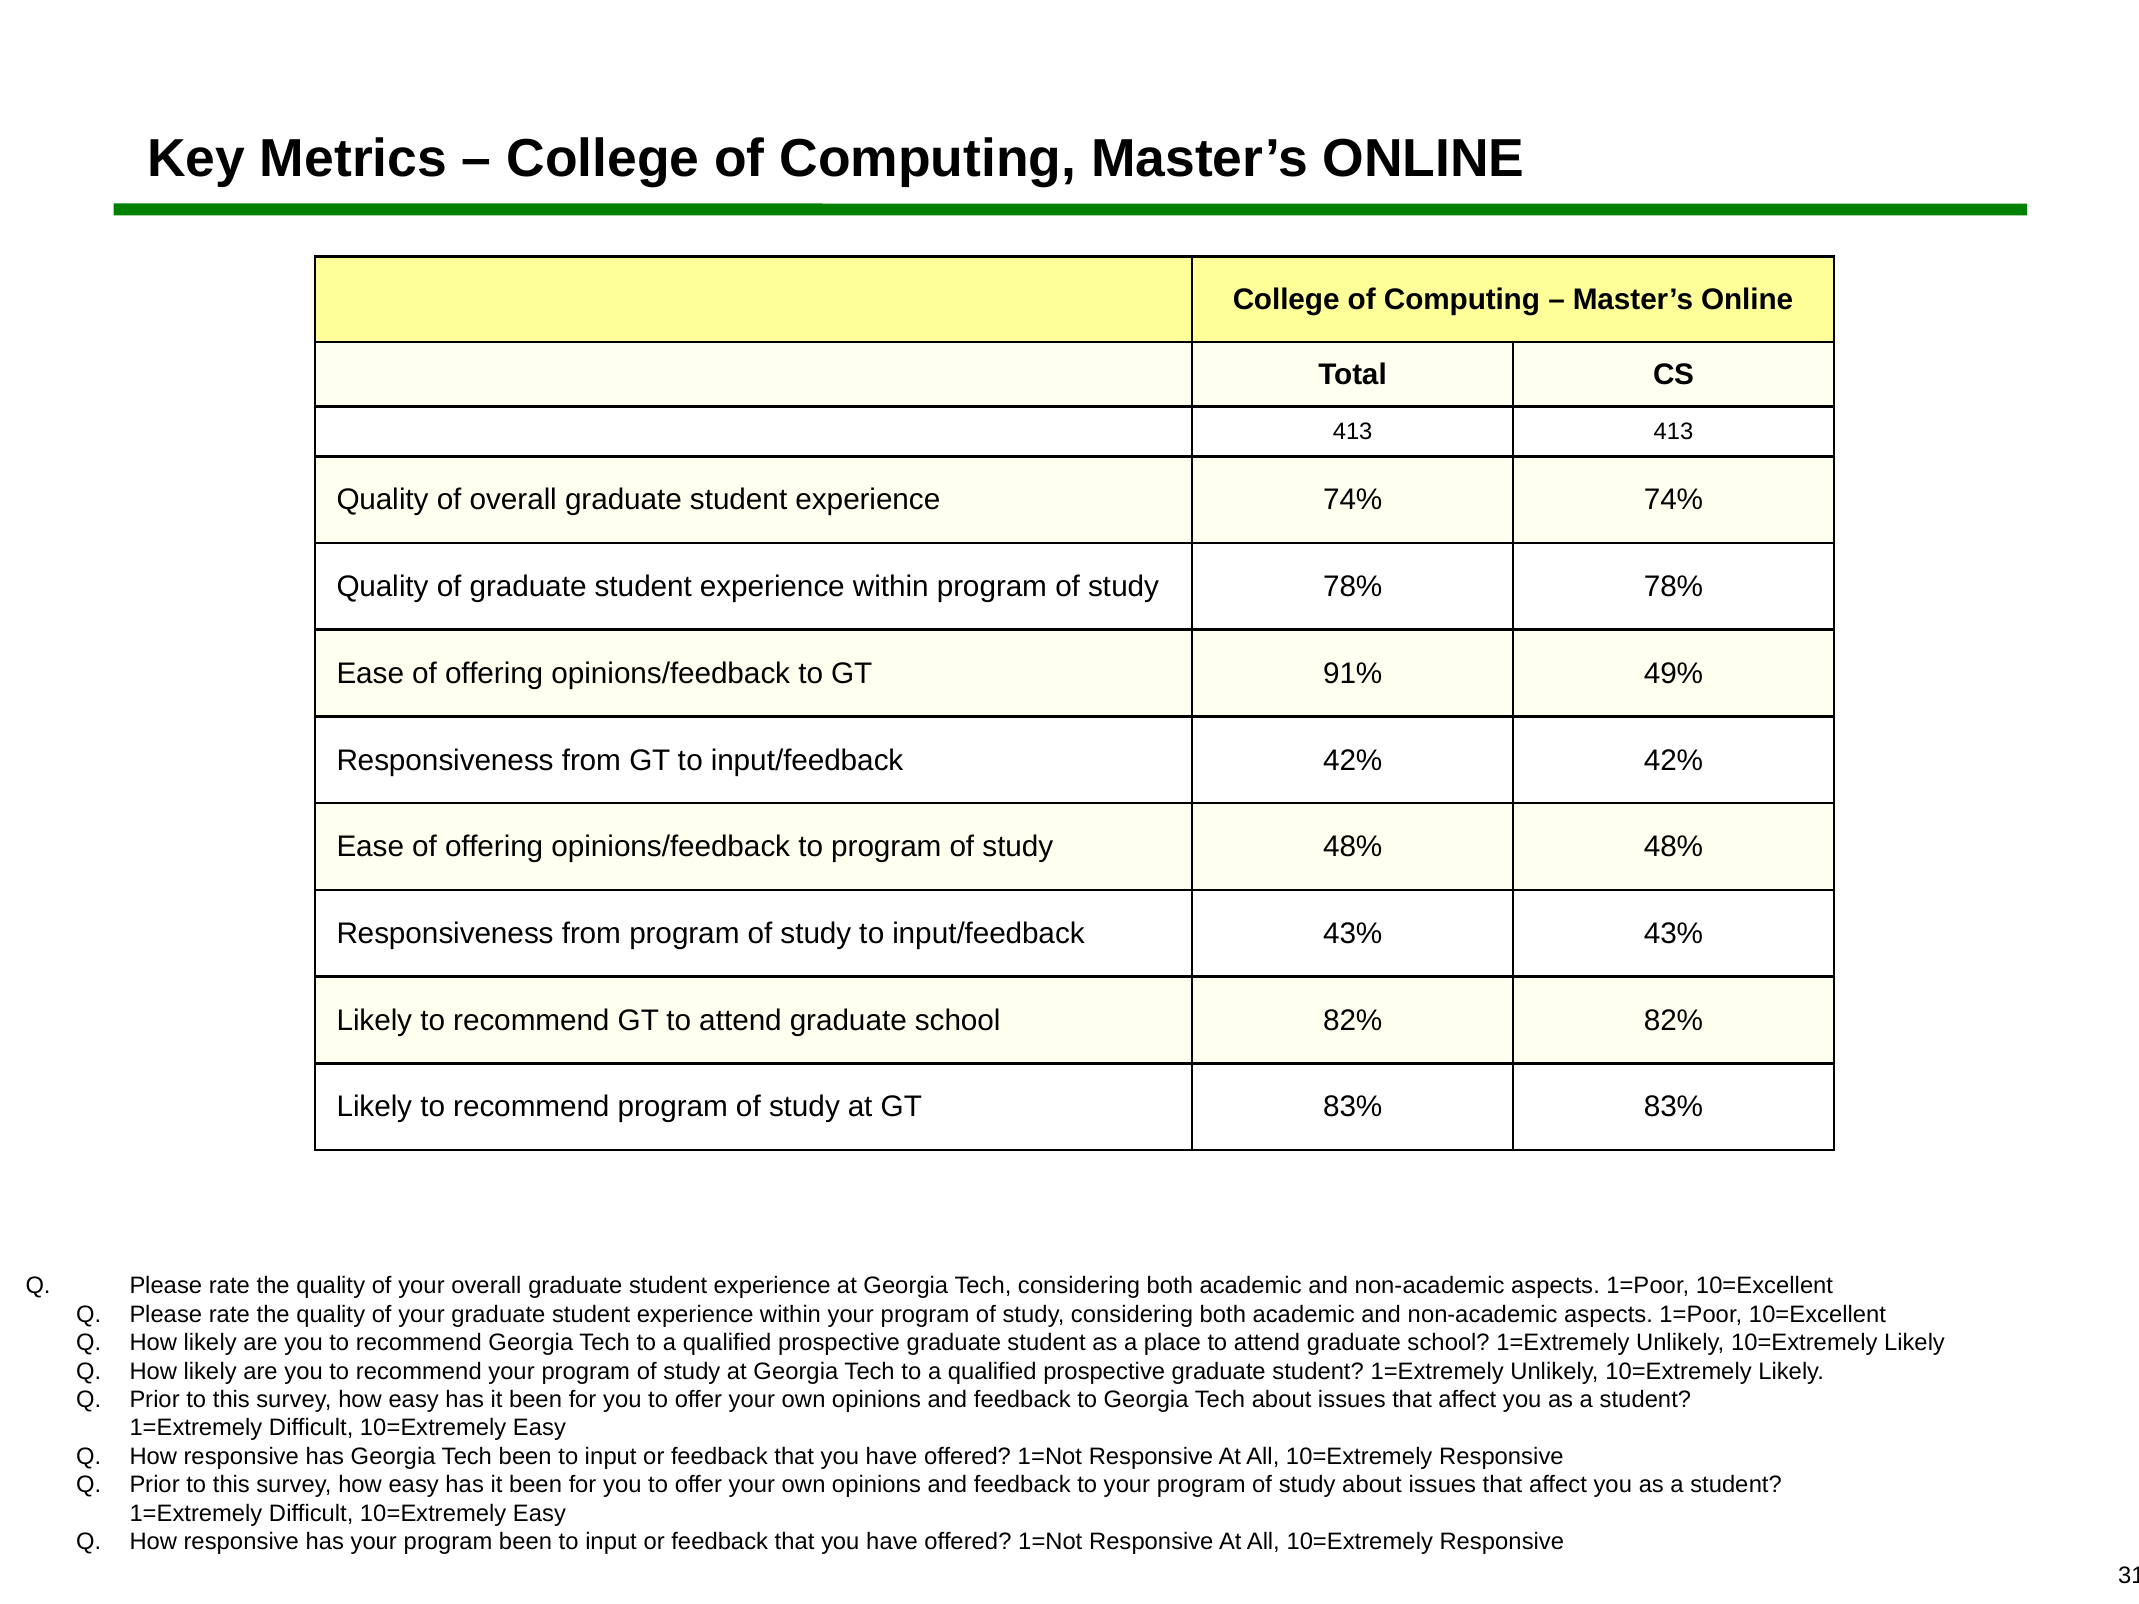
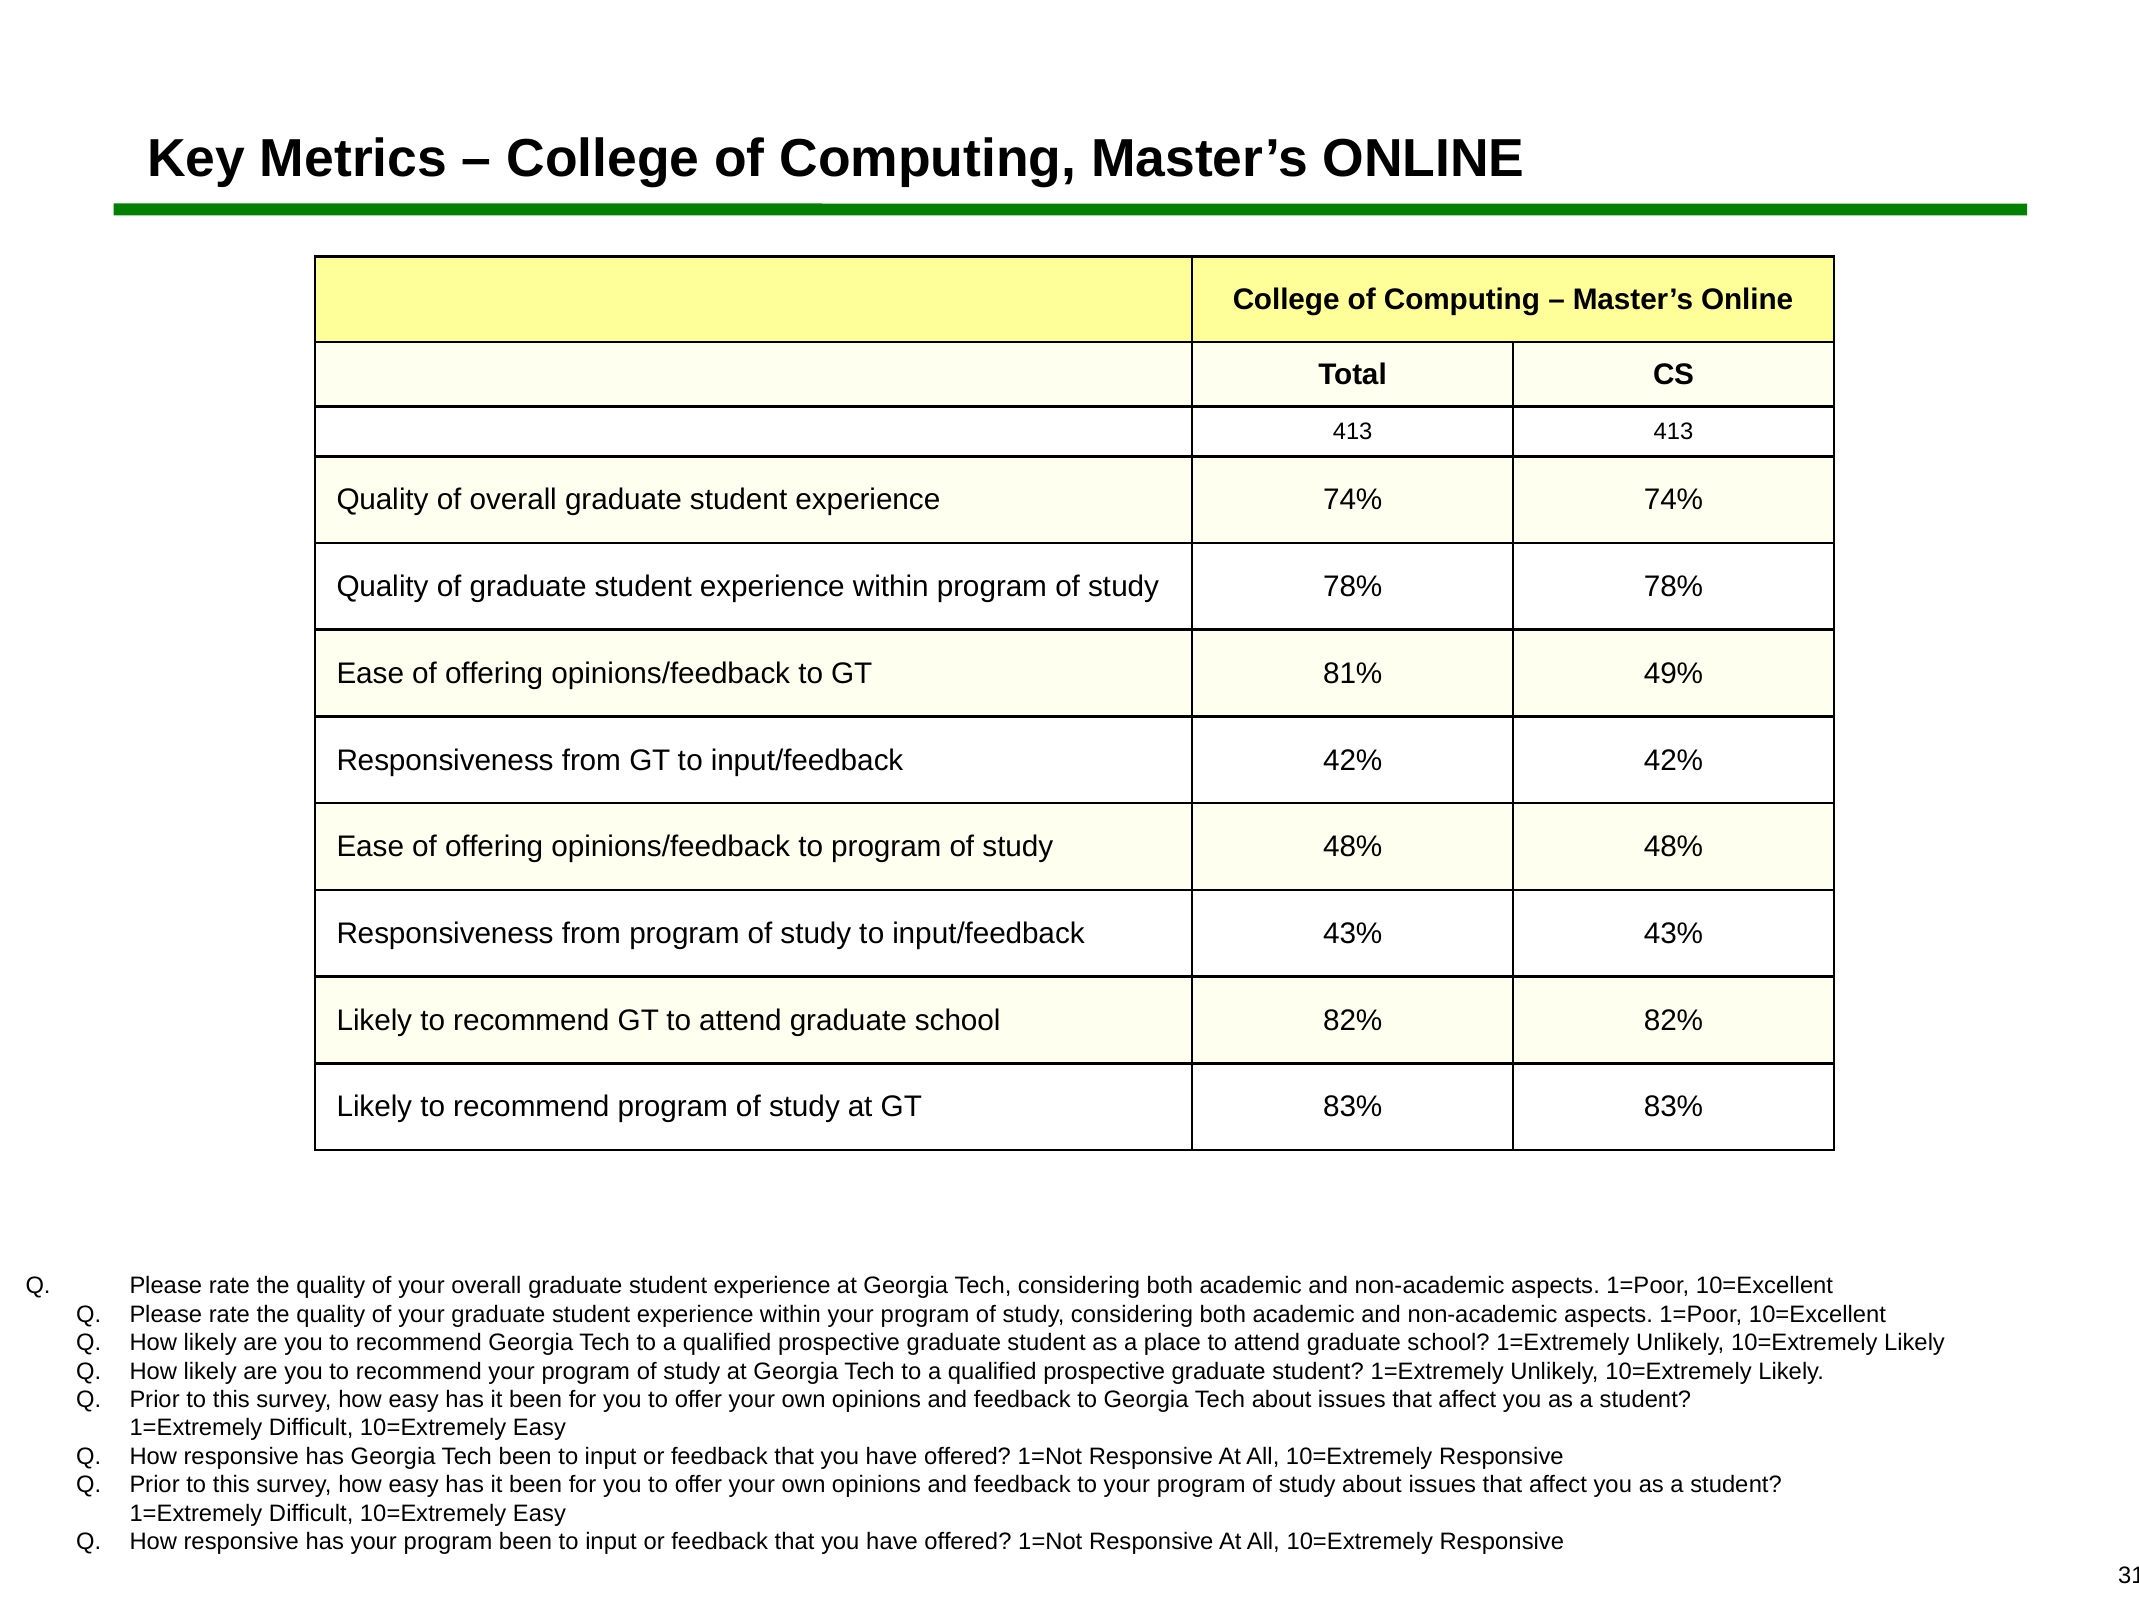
91%: 91% -> 81%
